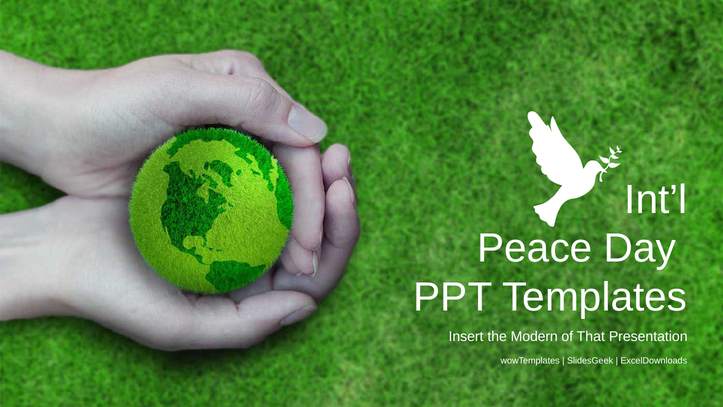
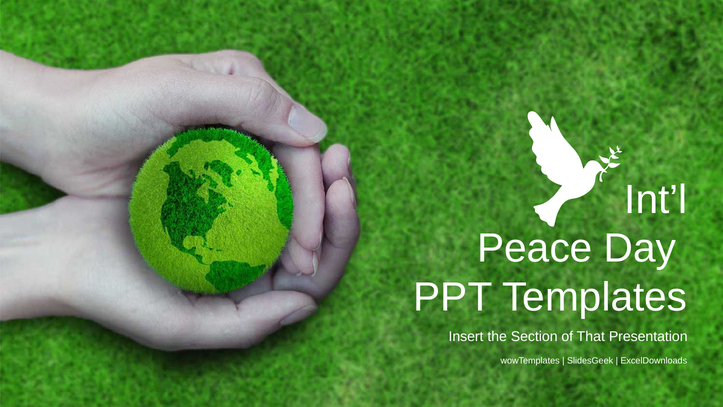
Modern: Modern -> Section
